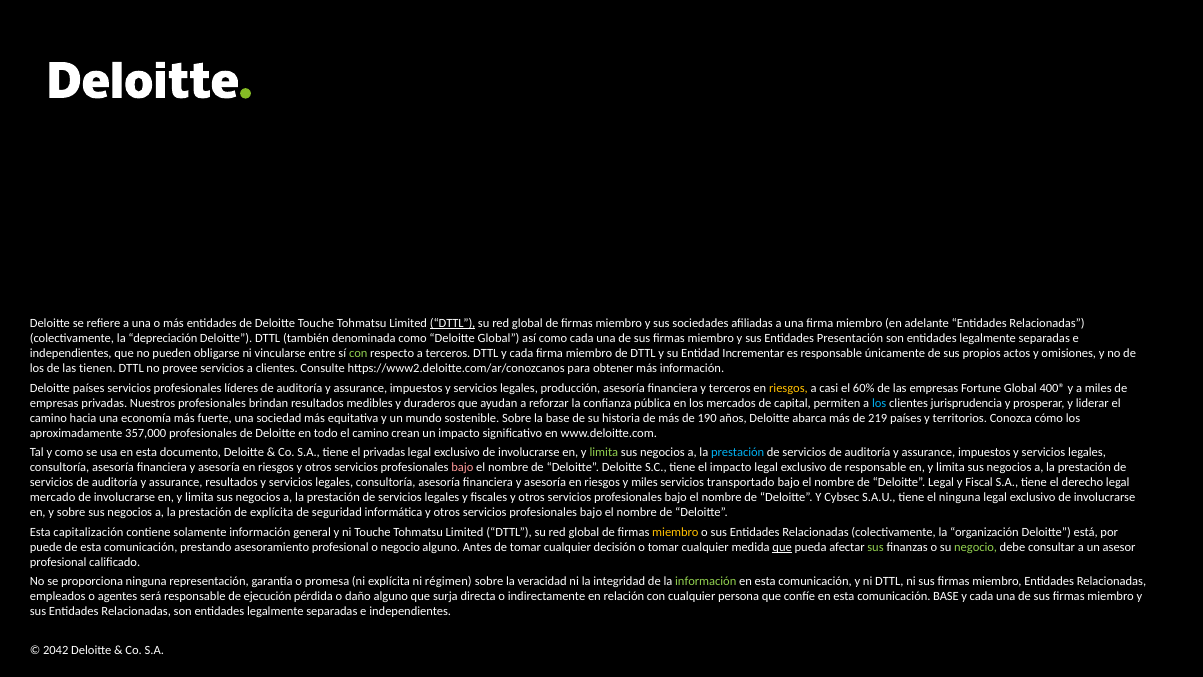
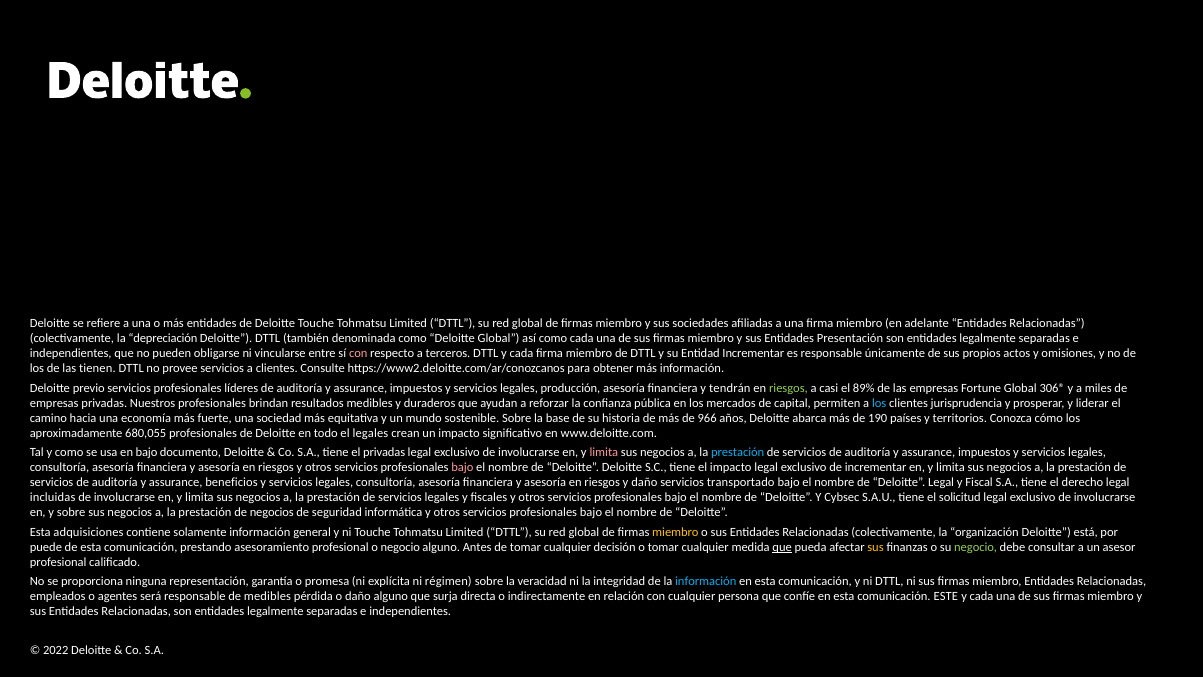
DTTL at (453, 323) underline: present -> none
con at (358, 353) colour: light green -> pink
Deloitte países: países -> previo
y terceros: terceros -> tendrán
riesgos at (788, 388) colour: yellow -> light green
60%: 60% -> 89%
400®: 400® -> 306®
190: 190 -> 966
219: 219 -> 190
357,000: 357,000 -> 680,055
todo el camino: camino -> legales
usa en esta: esta -> bajo
limita at (604, 452) colour: light green -> pink
de responsable: responsable -> incrementar
assurance resultados: resultados -> beneficios
y miles: miles -> daño
mercado: mercado -> incluidas
el ninguna: ninguna -> solicitud
de explícita: explícita -> negocios
capitalización: capitalización -> adquisiciones
sus at (875, 547) colour: light green -> yellow
información at (706, 581) colour: light green -> light blue
de ejecución: ejecución -> medibles
comunicación BASE: BASE -> ESTE
2042: 2042 -> 2022
